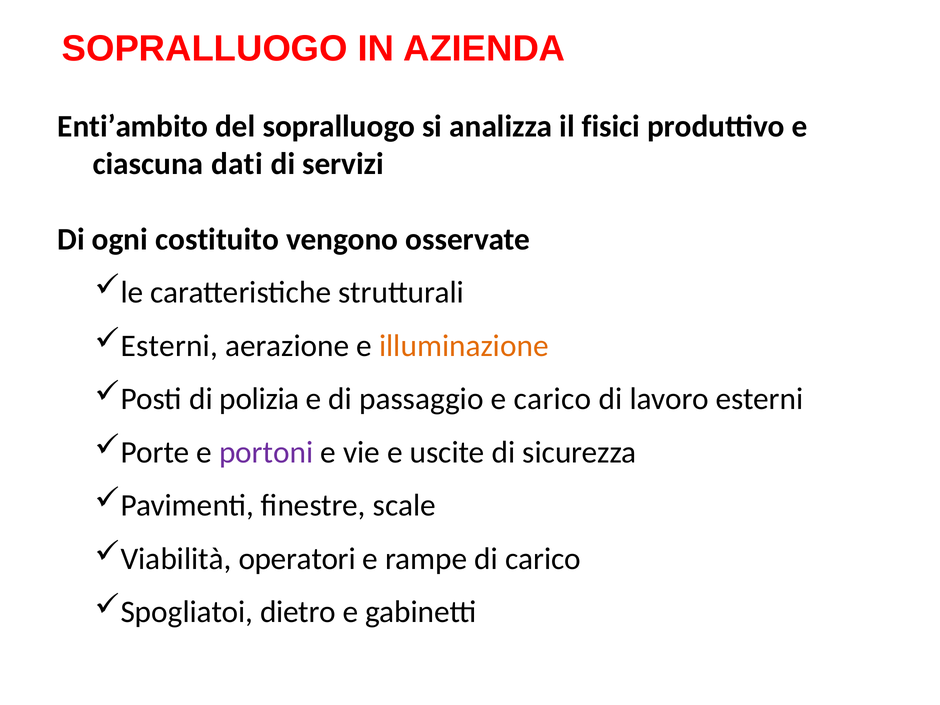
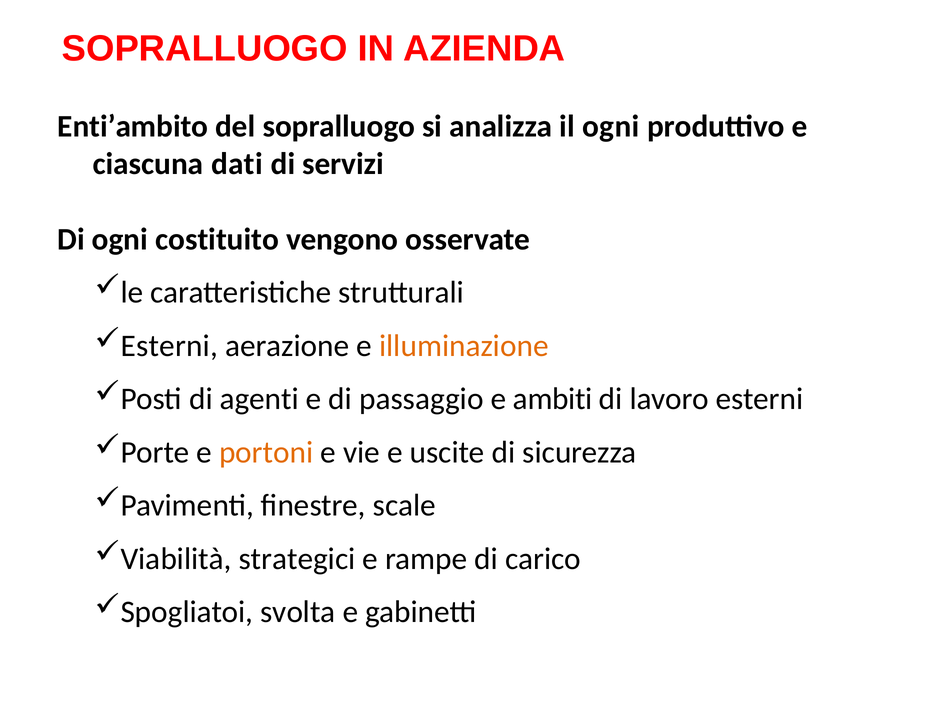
il fisici: fisici -> ogni
polizia: polizia -> agenti
e carico: carico -> ambiti
portoni colour: purple -> orange
operatori: operatori -> strategici
dietro: dietro -> svolta
